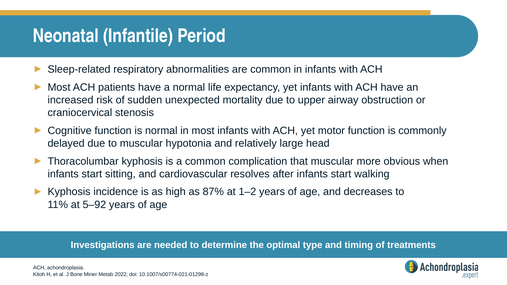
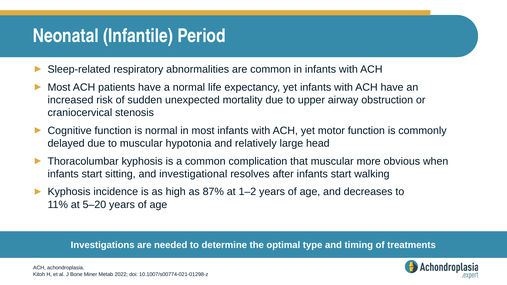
cardiovascular: cardiovascular -> investigational
5–92: 5–92 -> 5–20
